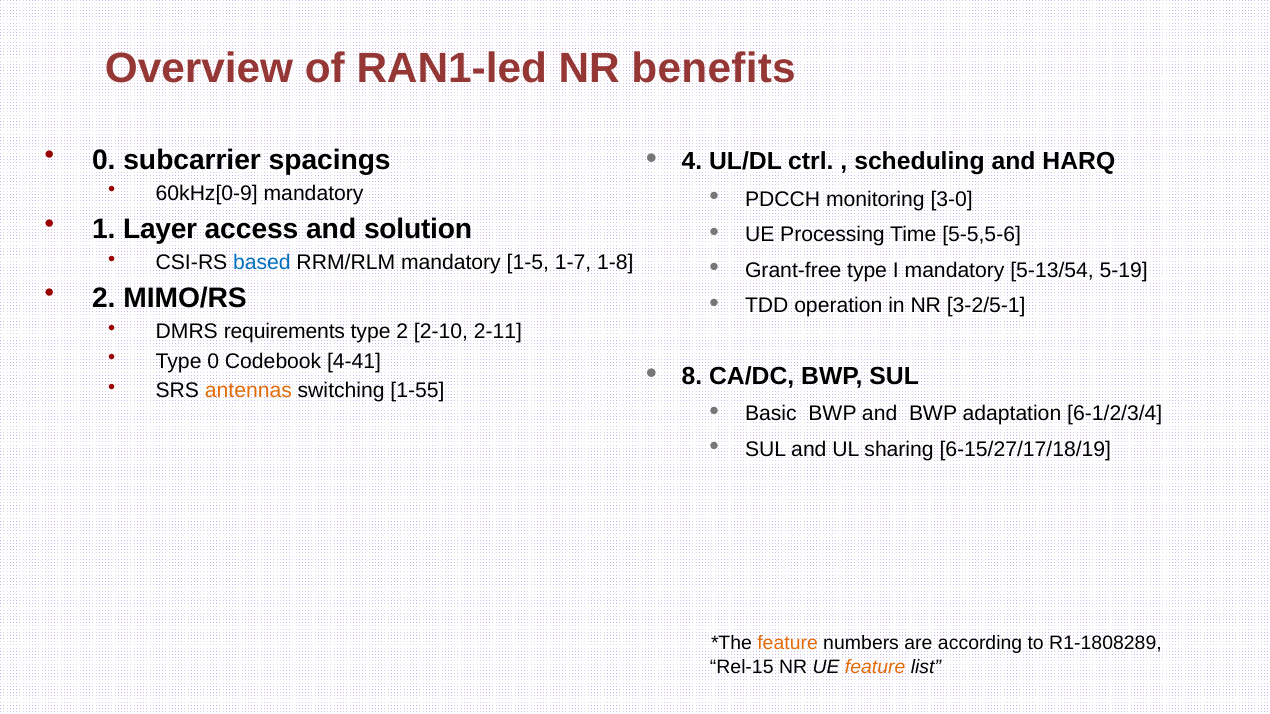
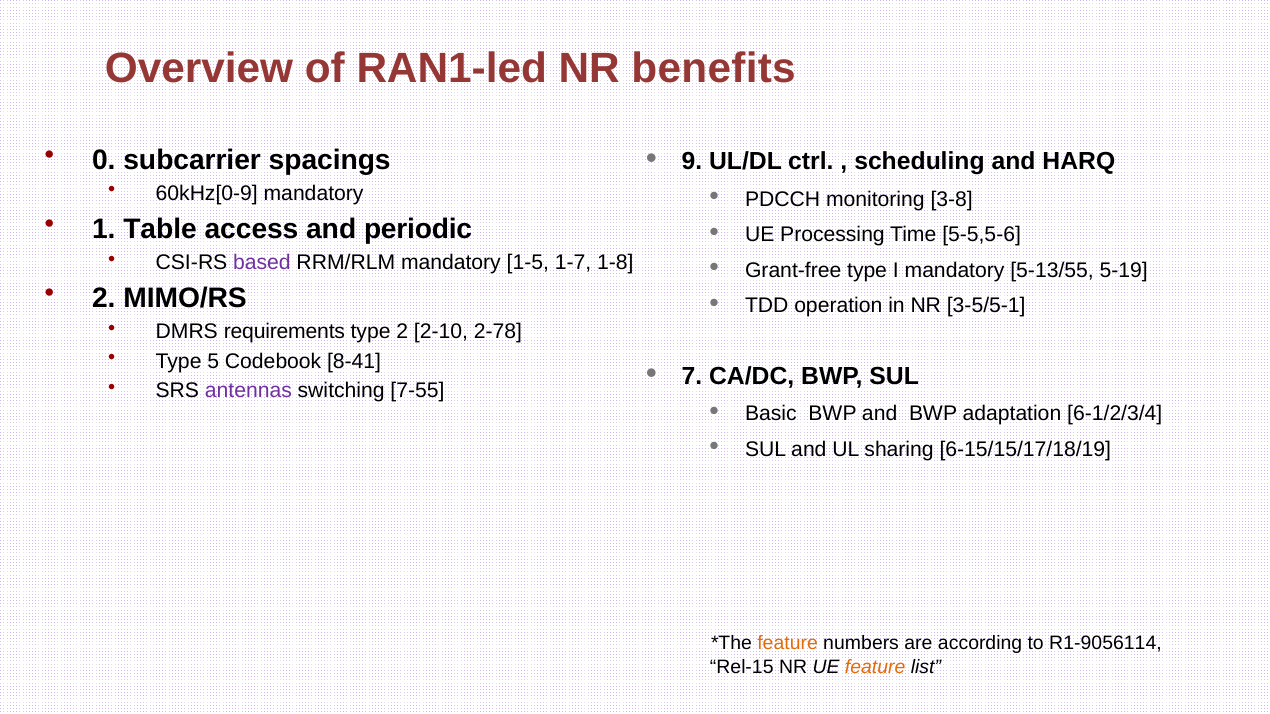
4: 4 -> 9
3-0: 3-0 -> 3-8
Layer: Layer -> Table
solution: solution -> periodic
based colour: blue -> purple
5-13/54: 5-13/54 -> 5-13/55
3-2/5-1: 3-2/5-1 -> 3-5/5-1
2-11: 2-11 -> 2-78
Type 0: 0 -> 5
4-41: 4-41 -> 8-41
8: 8 -> 7
antennas colour: orange -> purple
1-55: 1-55 -> 7-55
6-15/27/17/18/19: 6-15/27/17/18/19 -> 6-15/15/17/18/19
R1-1808289: R1-1808289 -> R1-9056114
